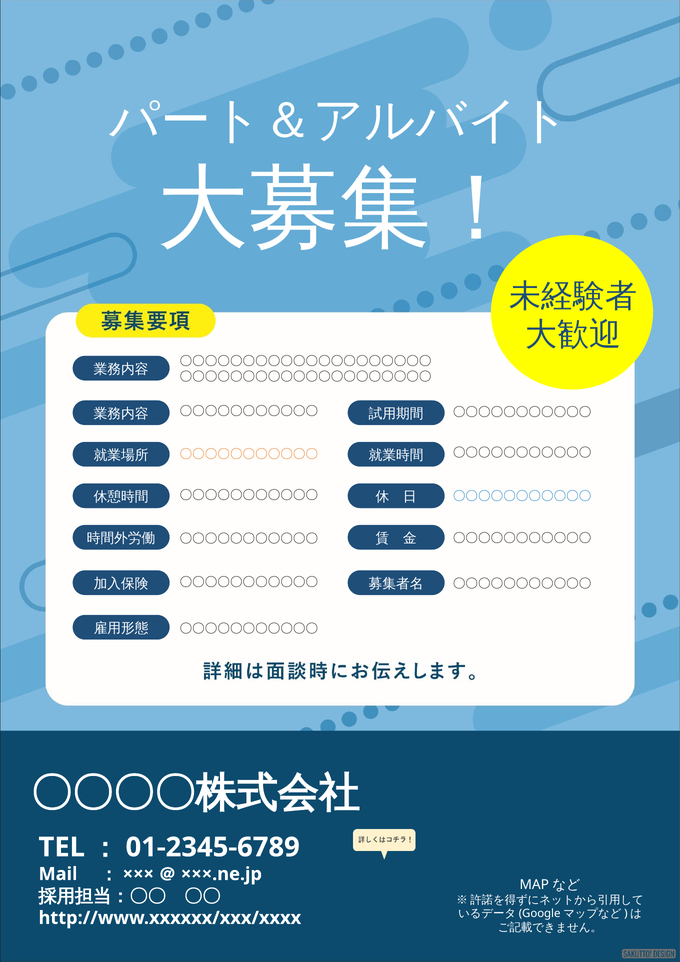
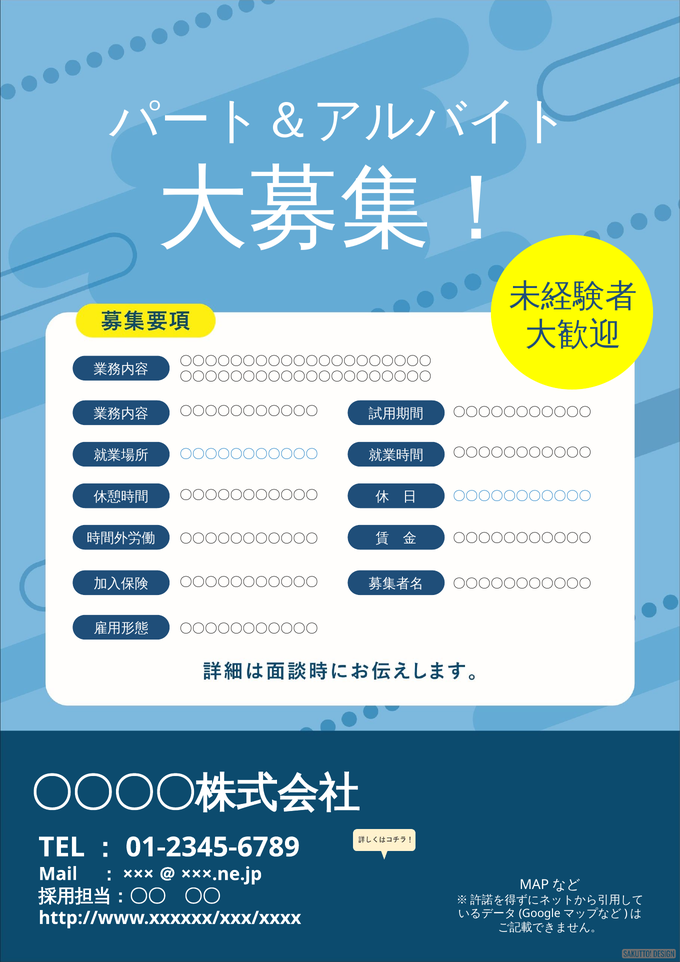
〇〇〇〇〇〇〇〇〇〇〇 at (249, 454) colour: orange -> blue
